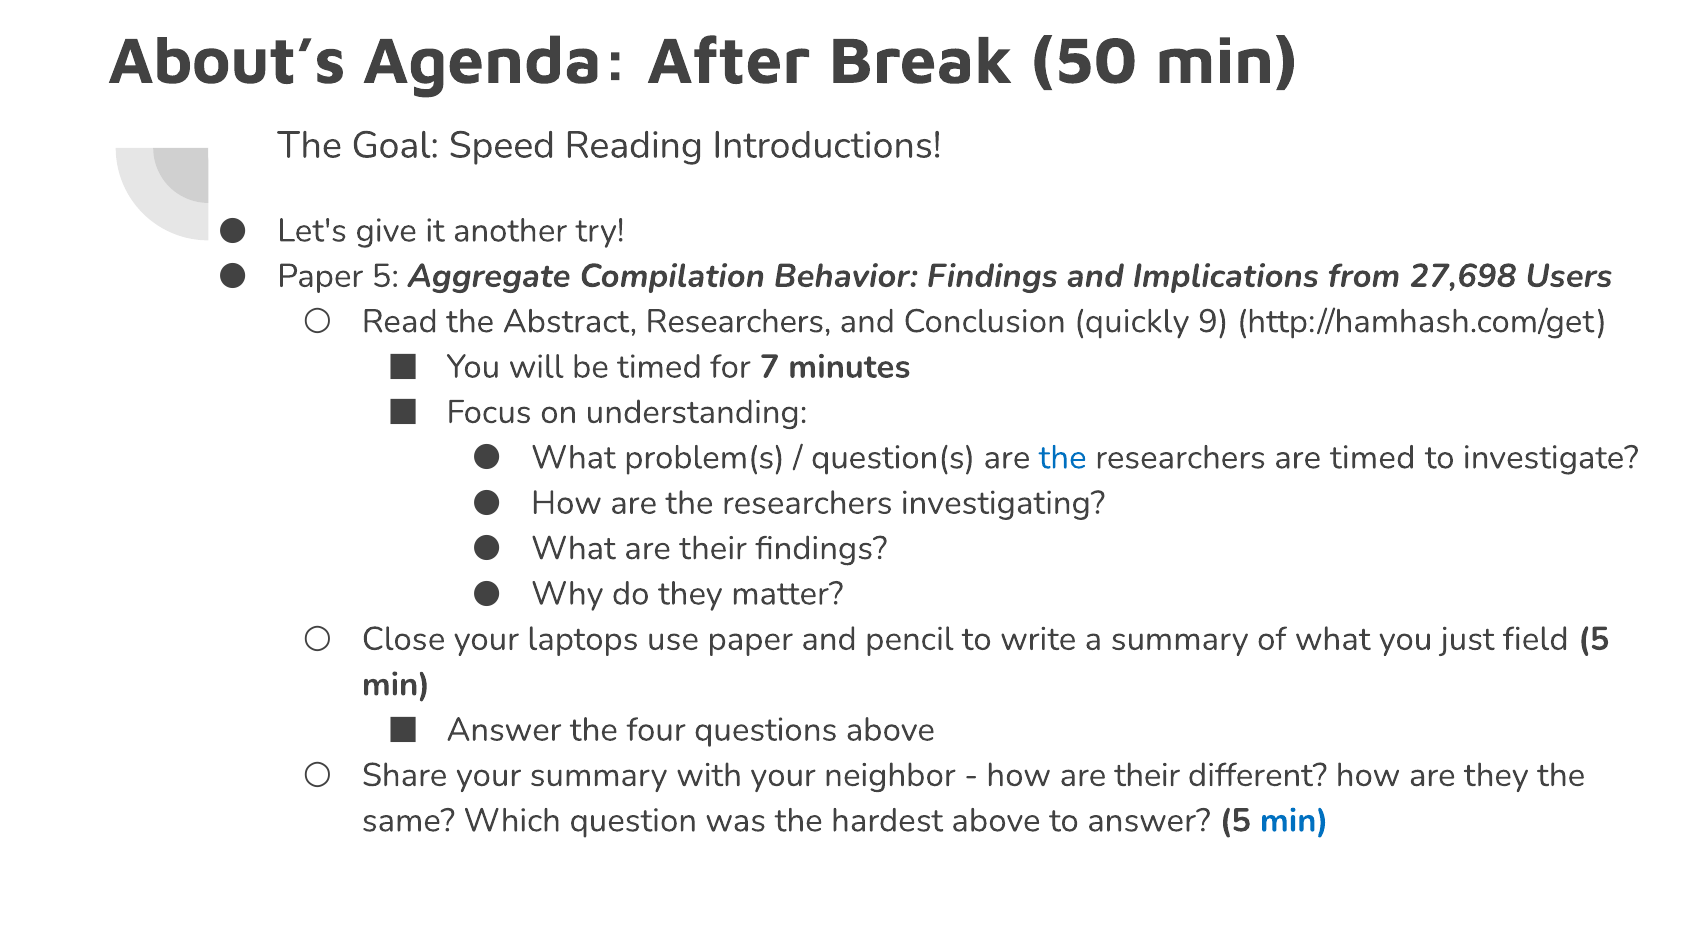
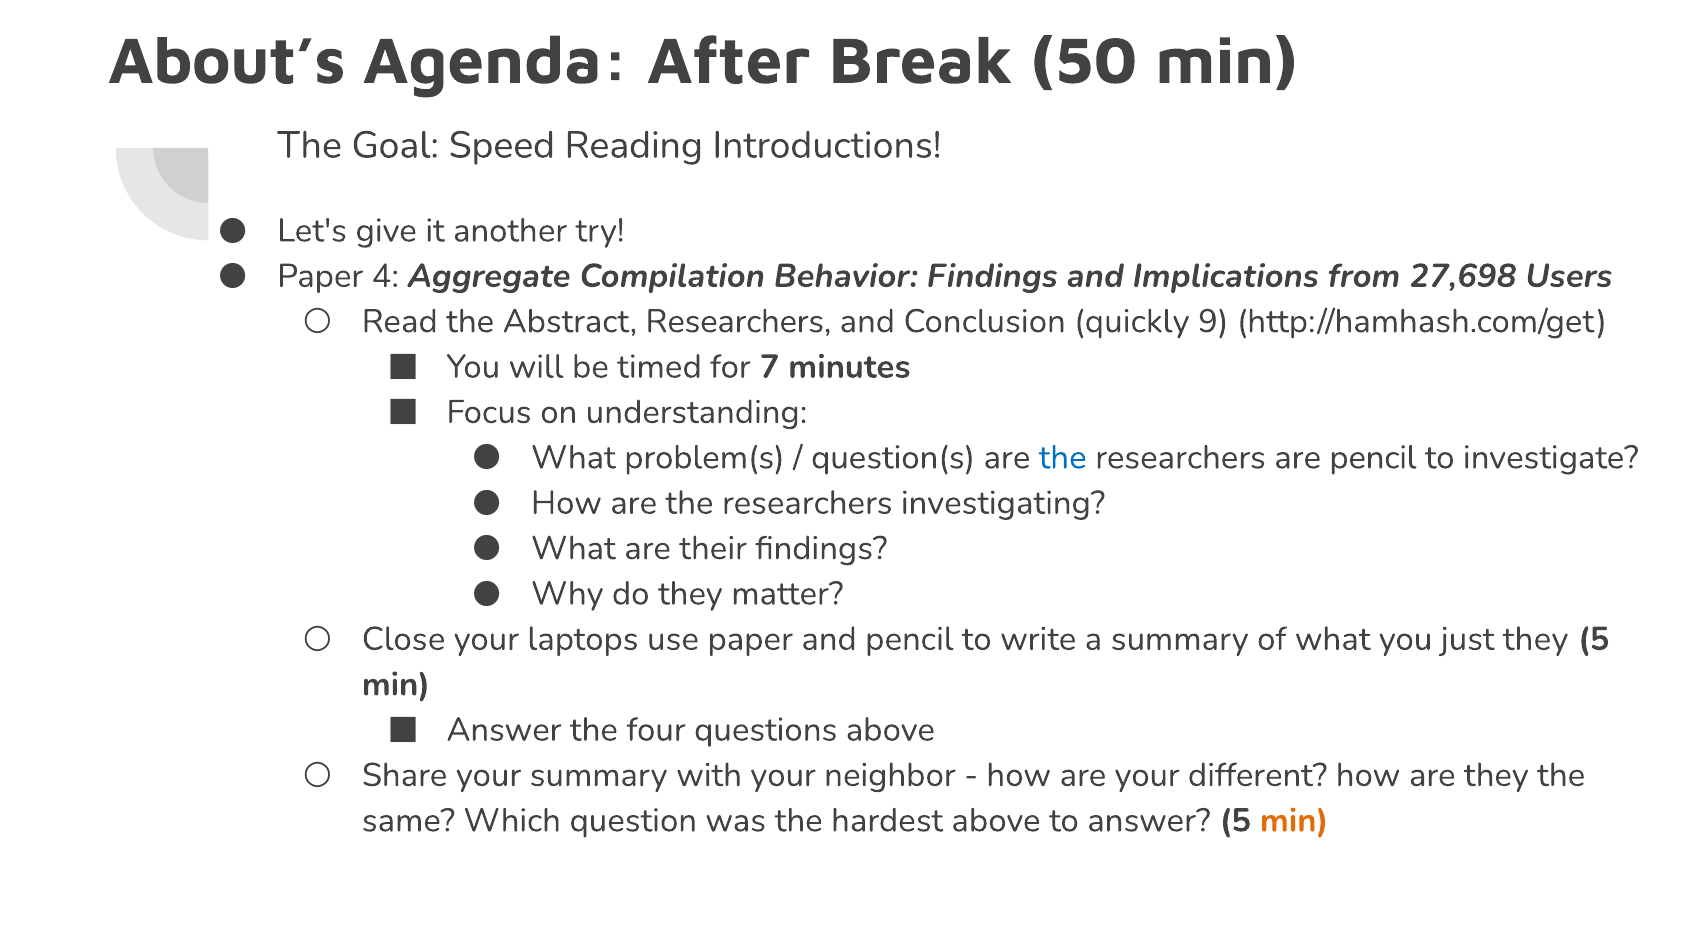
Paper 5: 5 -> 4
are timed: timed -> pencil
just field: field -> they
how are their: their -> your
min at (1294, 820) colour: blue -> orange
